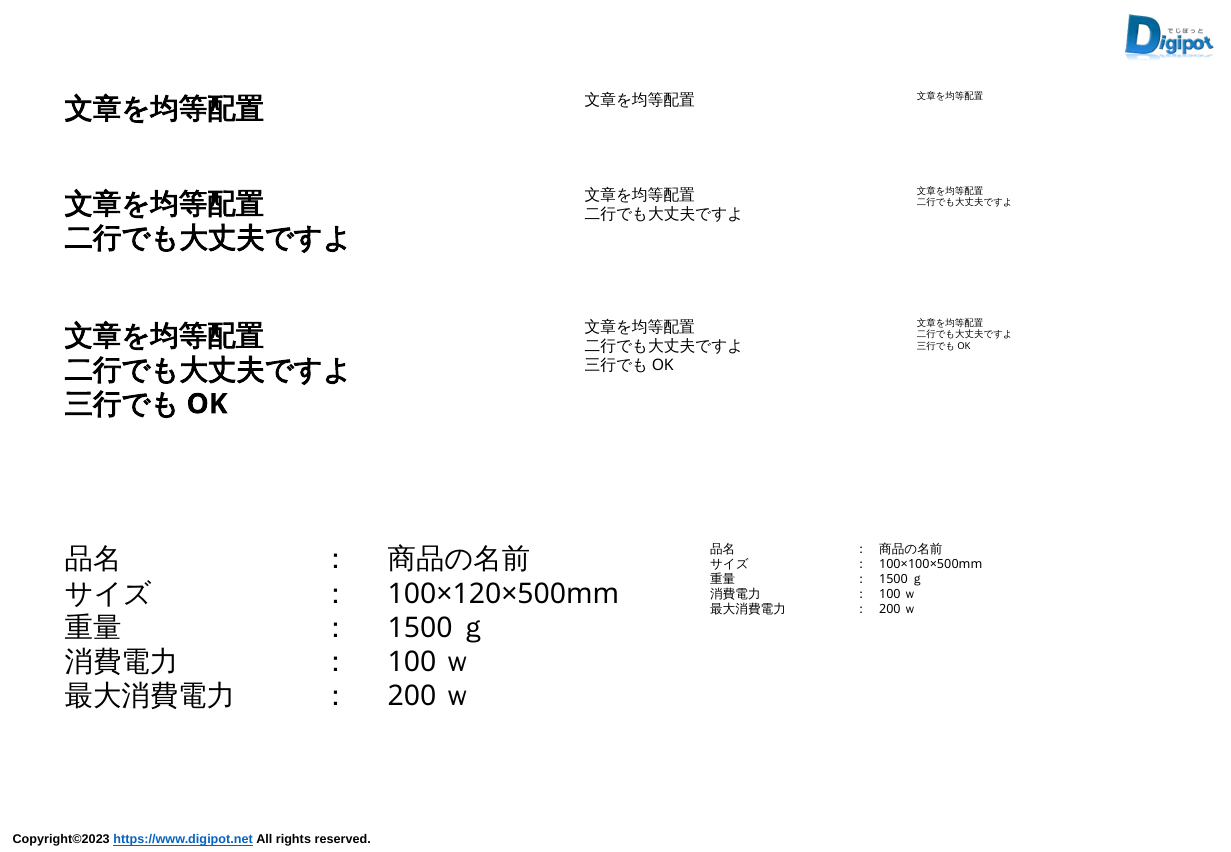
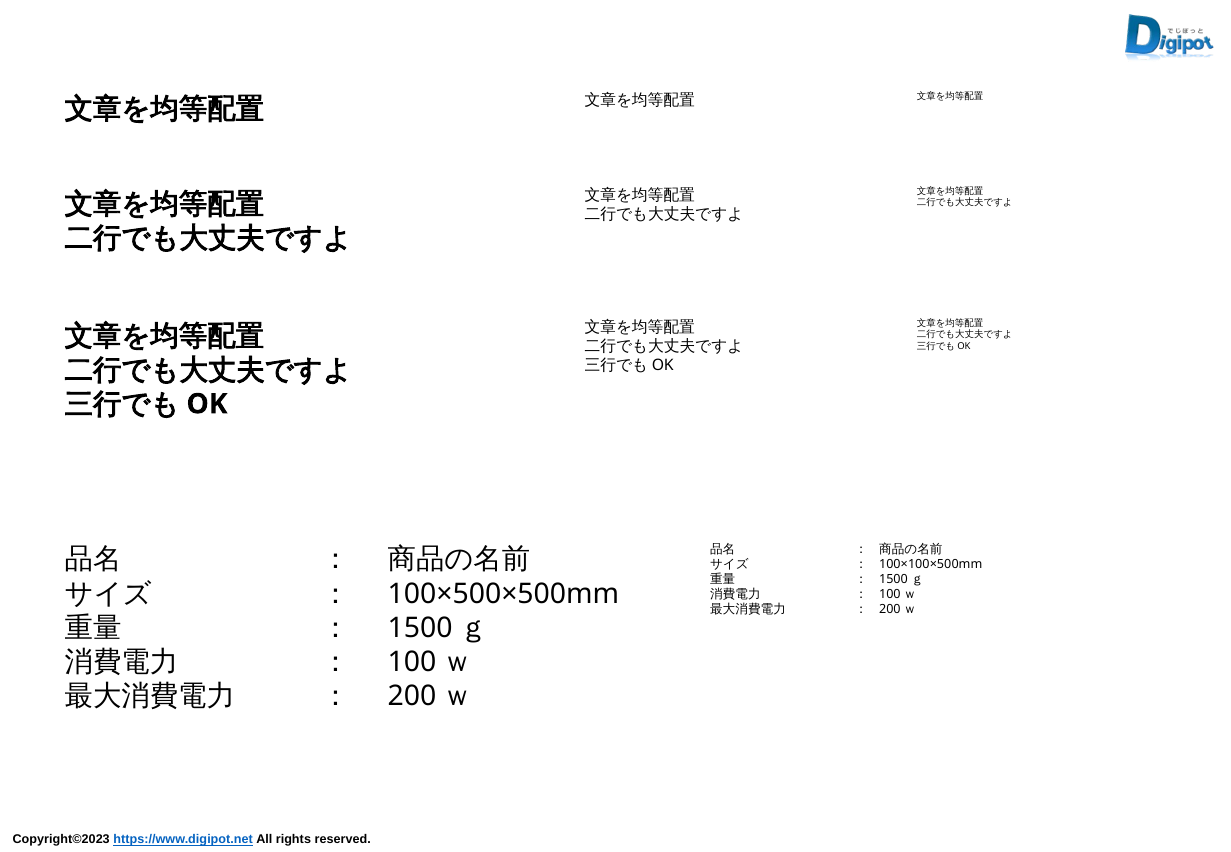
100×120×500mm: 100×120×500mm -> 100×500×500mm
